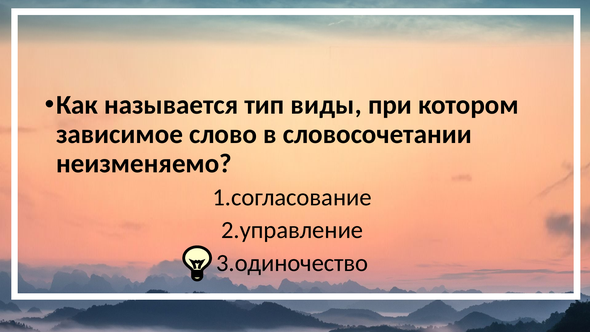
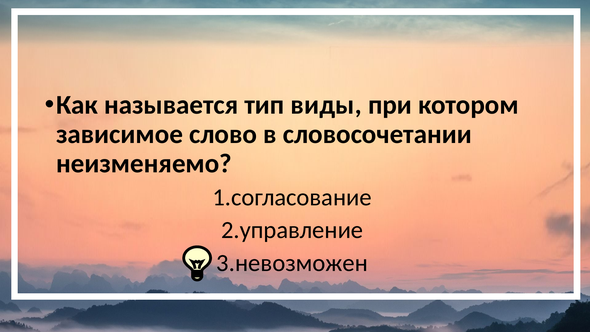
3.одиночество: 3.одиночество -> 3.невозможен
